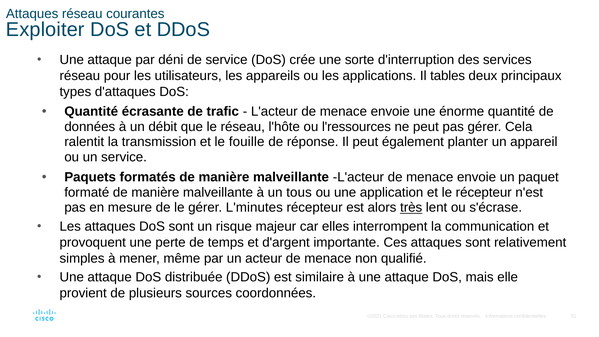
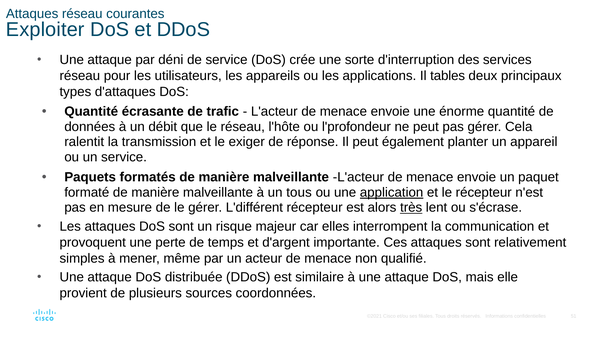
l'ressources: l'ressources -> l'profondeur
fouille: fouille -> exiger
application underline: none -> present
L'minutes: L'minutes -> L'différent
